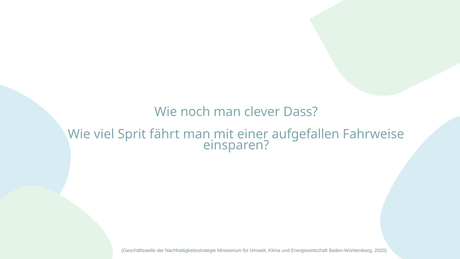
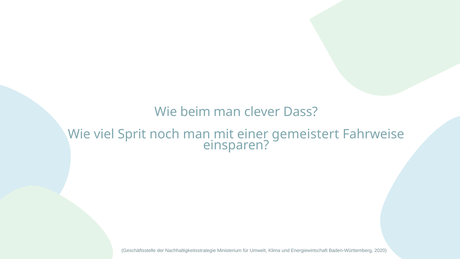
noch: noch -> beim
fährt: fährt -> noch
aufgefallen: aufgefallen -> gemeistert
